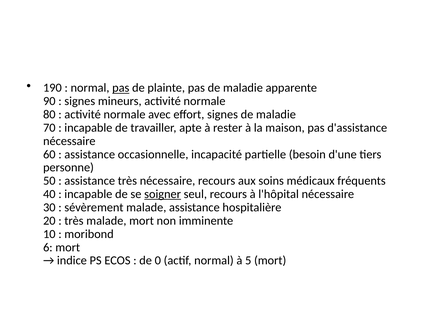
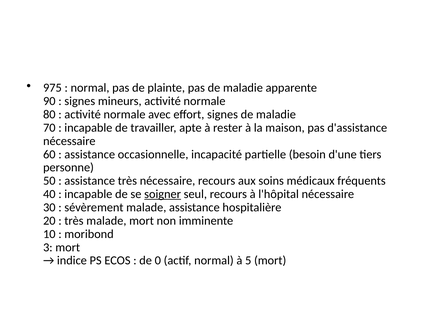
190: 190 -> 975
pas at (121, 88) underline: present -> none
6: 6 -> 3
